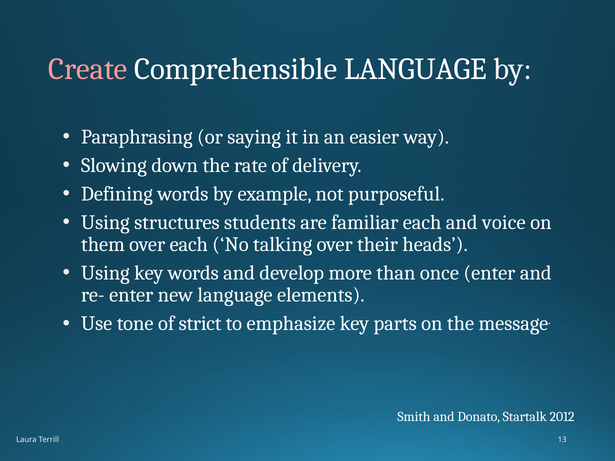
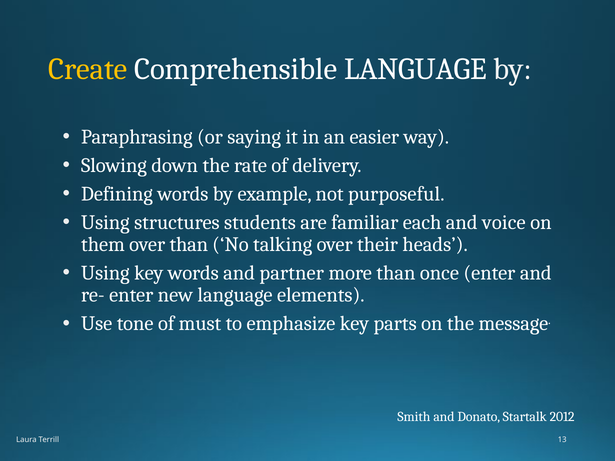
Create colour: pink -> yellow
over each: each -> than
develop: develop -> partner
strict: strict -> must
